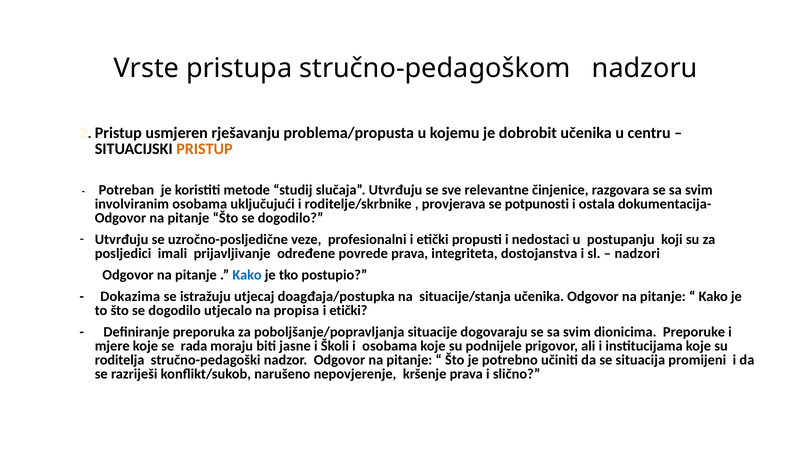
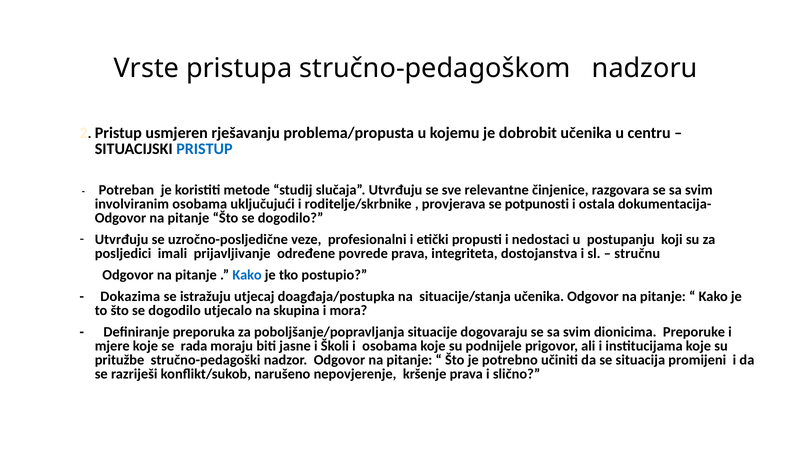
PRISTUP at (204, 149) colour: orange -> blue
nadzori: nadzori -> stručnu
propisa: propisa -> skupina
etički at (348, 310): etički -> mora
roditelja: roditelja -> pritužbe
